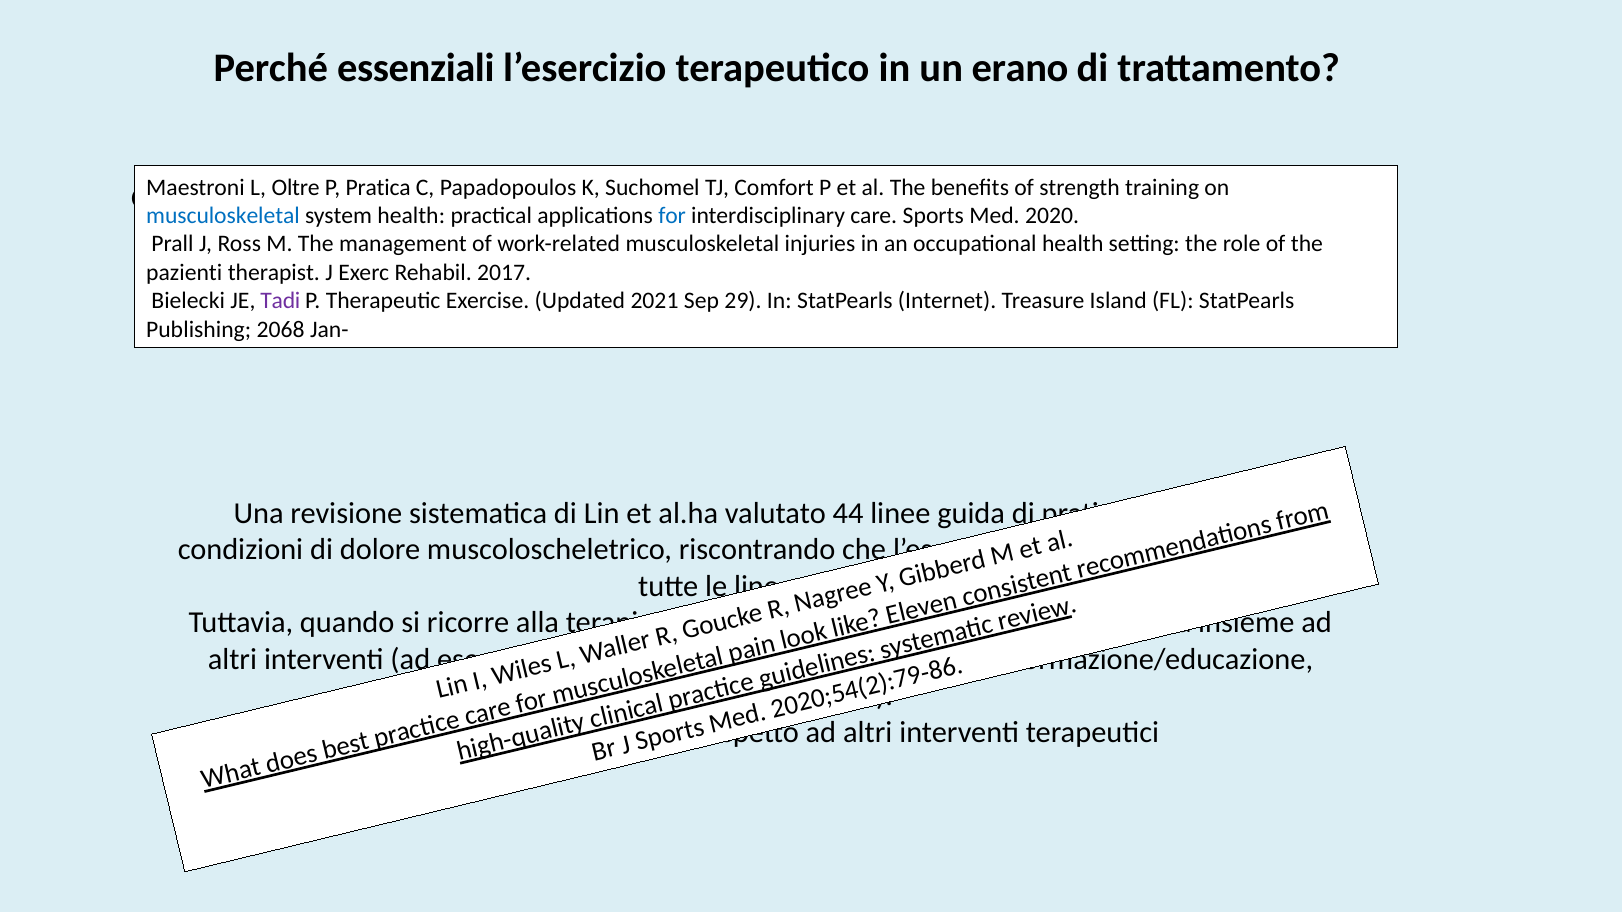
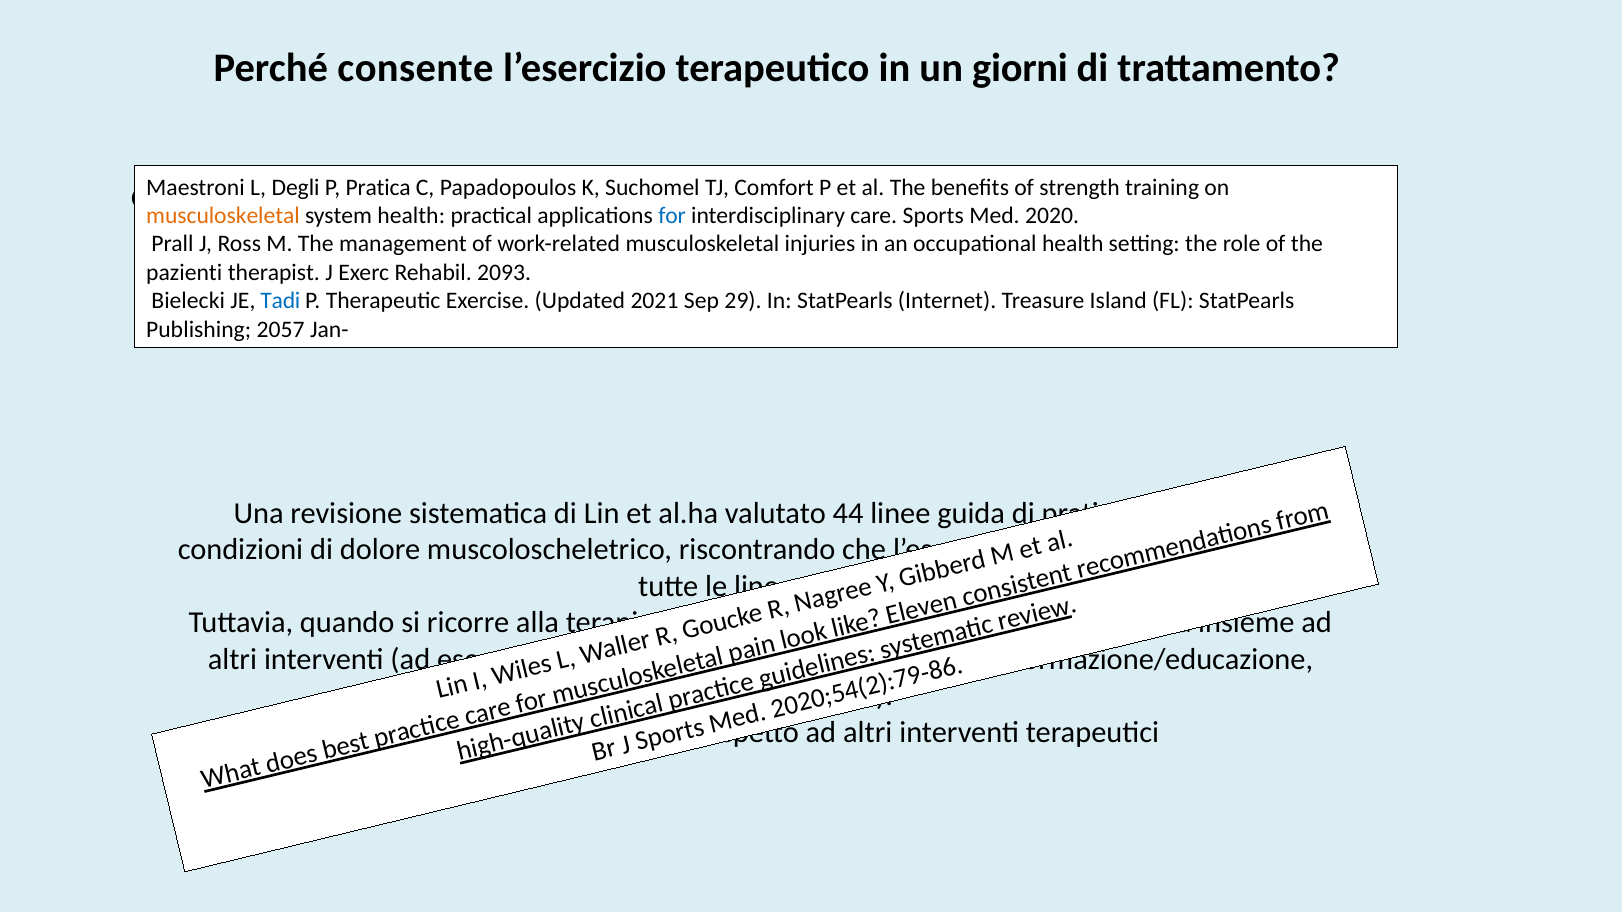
essenziali: essenziali -> consente
erano: erano -> giorni
Oltre: Oltre -> Degli
musculoskeletal at (223, 216) colour: blue -> orange
2017: 2017 -> 2093
Tadi colour: purple -> blue
2068: 2068 -> 2057
